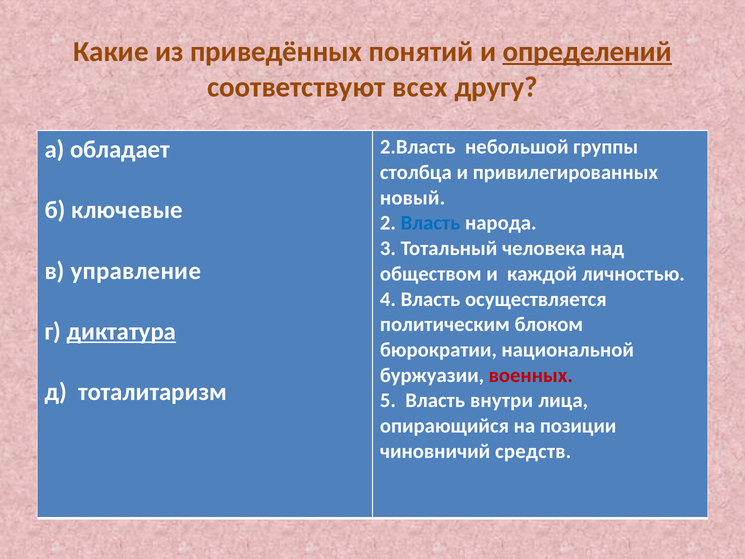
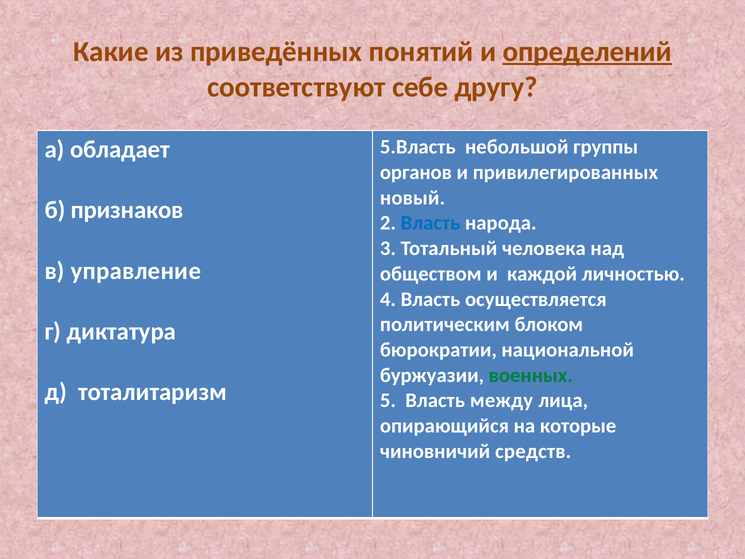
всех: всех -> себе
2.Власть: 2.Власть -> 5.Власть
столбца: столбца -> органов
ключевые: ключевые -> признаков
диктатура underline: present -> none
военных colour: red -> green
внутри: внутри -> между
позиции: позиции -> которые
